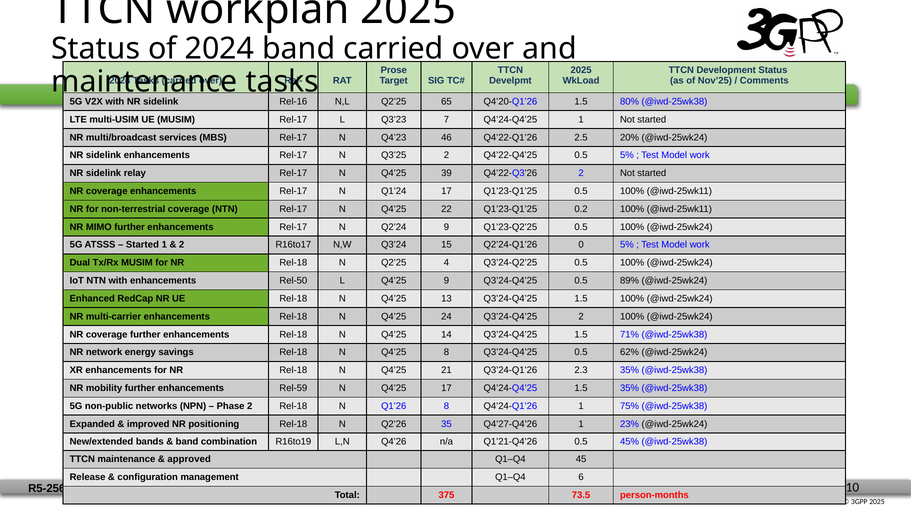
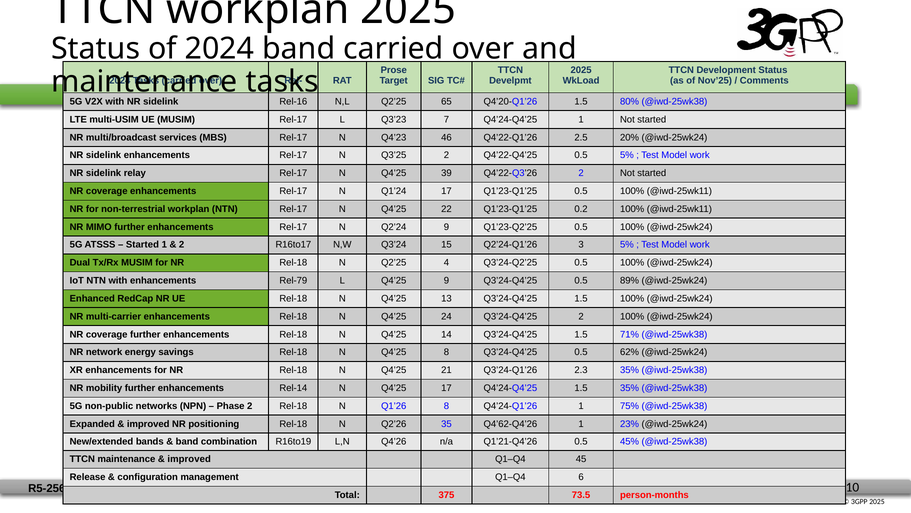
non-terrestrial coverage: coverage -> workplan
0: 0 -> 3
Rel-50: Rel-50 -> Rel-79
Rel-59: Rel-59 -> Rel-14
Q4’27-Q4’26: Q4’27-Q4’26 -> Q4’62-Q4’26
approved at (189, 459): approved -> improved
